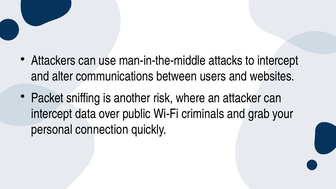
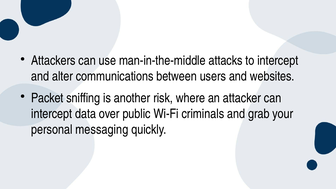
connection: connection -> messaging
